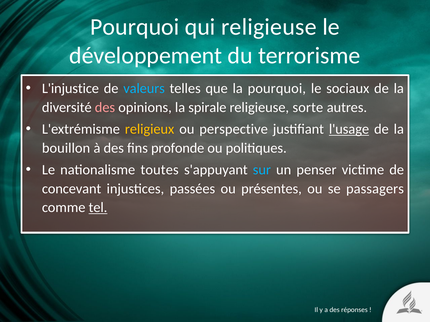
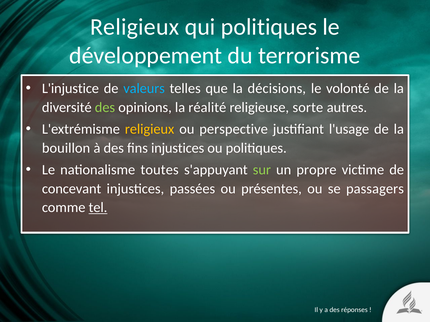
Pourquoi at (135, 27): Pourquoi -> Religieux
qui religieuse: religieuse -> politiques
la pourquoi: pourquoi -> décisions
sociaux: sociaux -> volonté
des at (105, 108) colour: pink -> light green
spirale: spirale -> réalité
l'usage underline: present -> none
fins profonde: profonde -> injustices
sur colour: light blue -> light green
penser: penser -> propre
